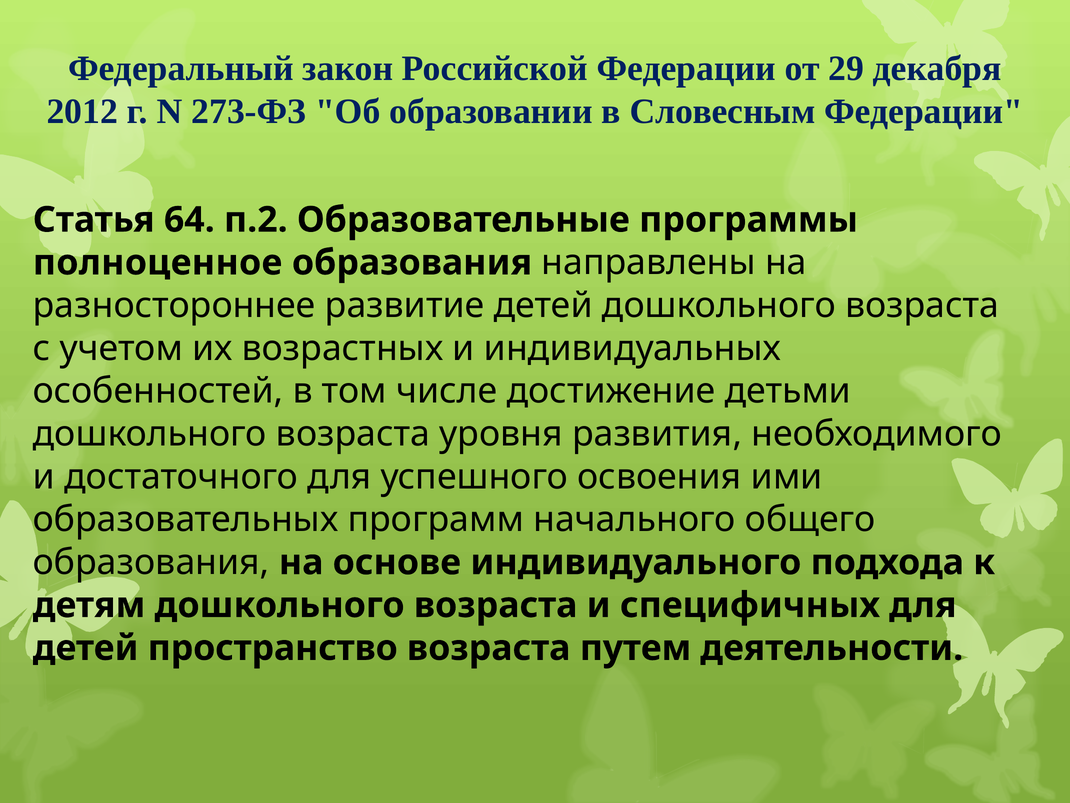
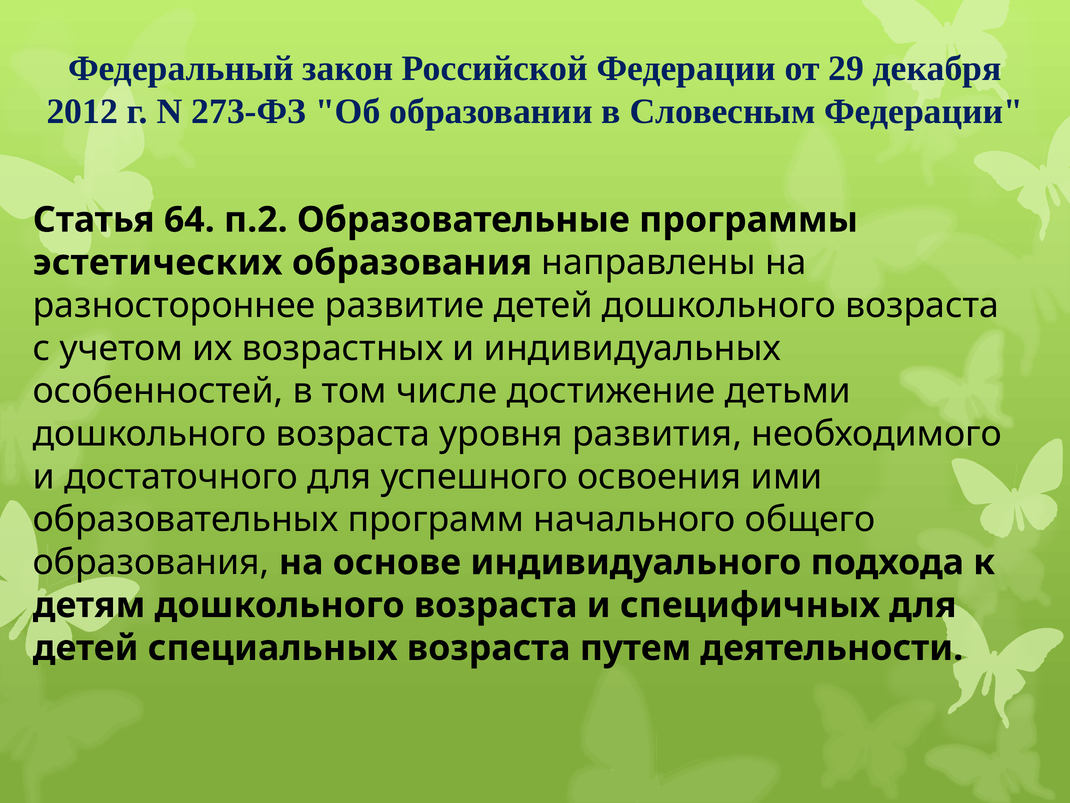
полноценное: полноценное -> эстетических
пространство: пространство -> специальных
